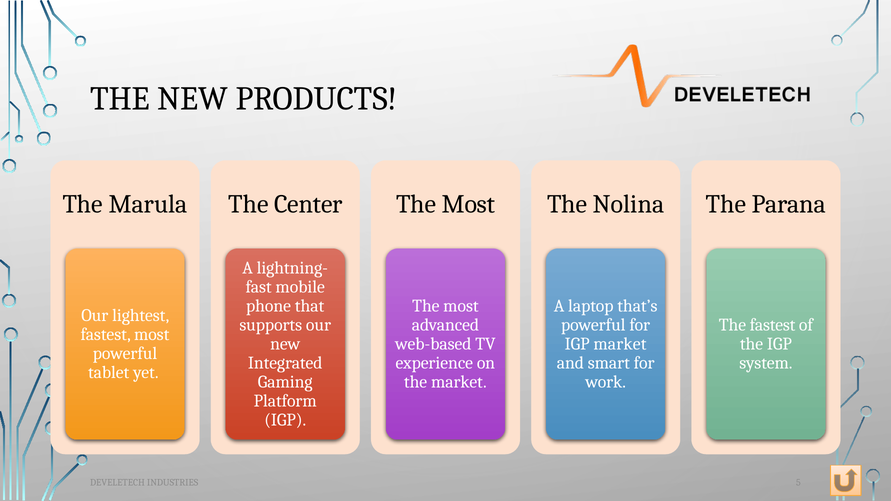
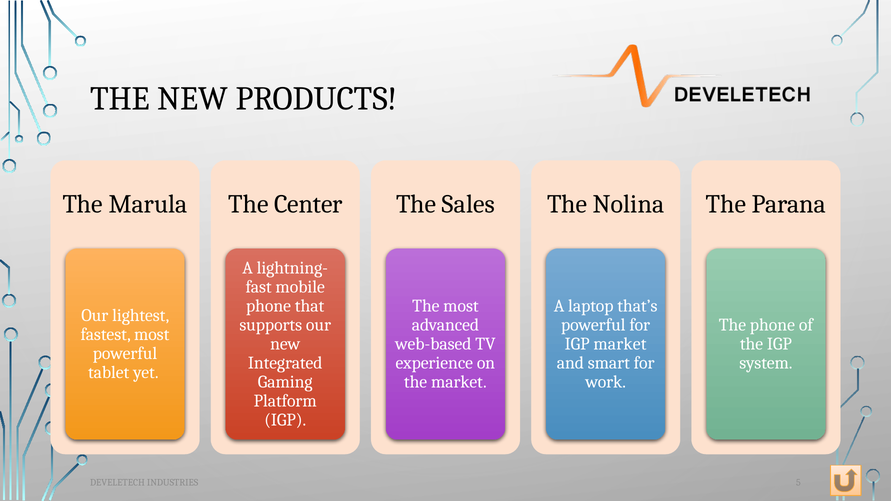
Most at (469, 204): Most -> Sales
The fastest: fastest -> phone
